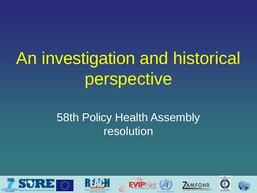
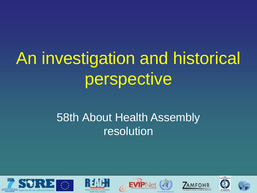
Policy: Policy -> About
